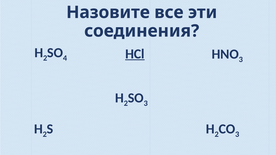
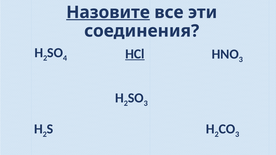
Назовите underline: none -> present
